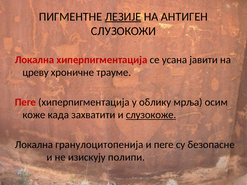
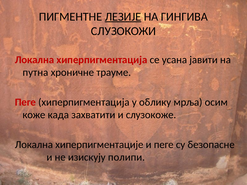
АНТИГЕН: АНТИГЕН -> ГИНГИВА
цреву: цреву -> путна
слузокоже underline: present -> none
гранулоцитопенија: гранулоцитопенија -> хиперпигментације
